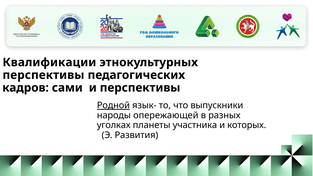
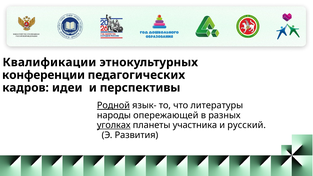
перспективы at (43, 75): перспективы -> конференции
сами: сами -> идеи
выпускники: выпускники -> литературы
уголках underline: none -> present
которых: которых -> русский
